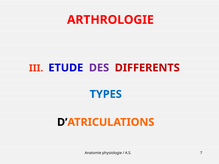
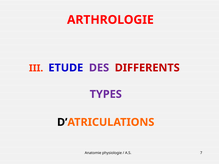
TYPES colour: blue -> purple
